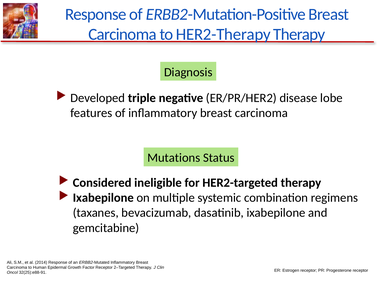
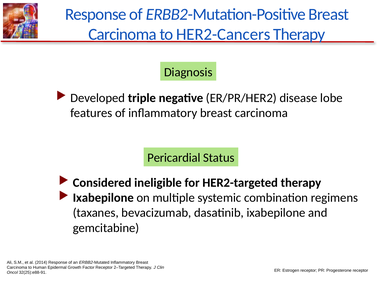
HER2-Therapy: HER2-Therapy -> HER2-Cancers
Mutations: Mutations -> Pericardial
